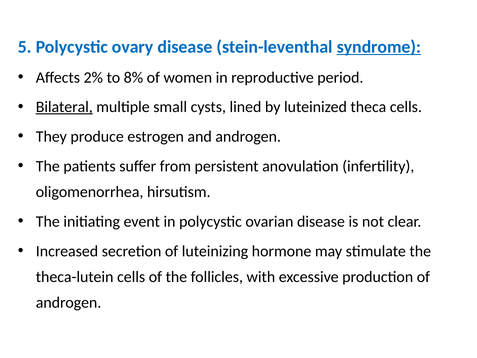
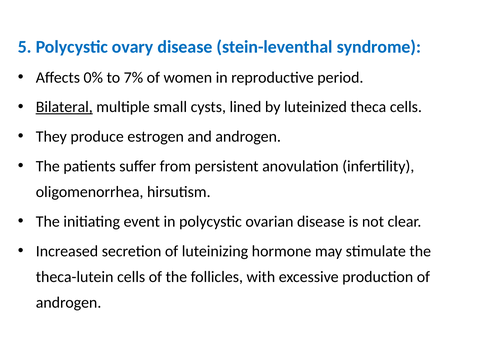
syndrome underline: present -> none
2%: 2% -> 0%
8%: 8% -> 7%
